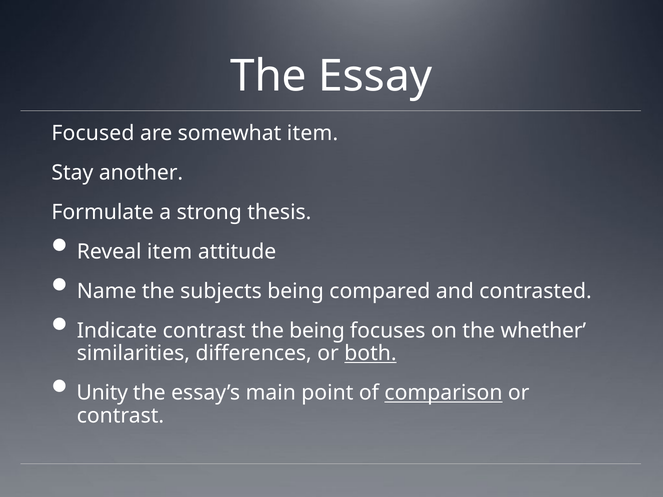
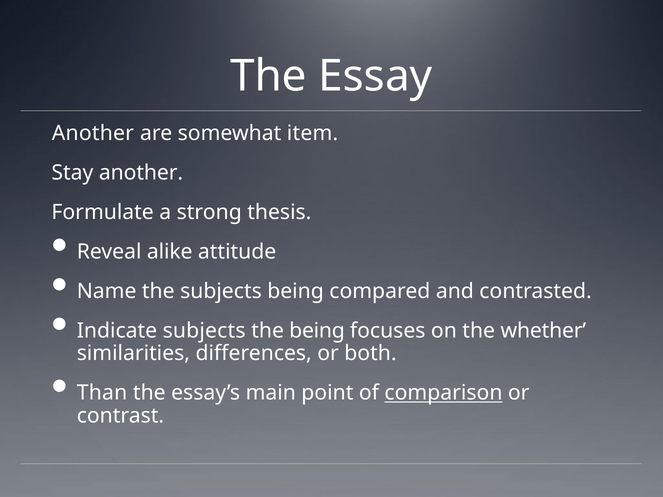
Focused at (93, 134): Focused -> Another
Reveal item: item -> alike
Indicate contrast: contrast -> subjects
both underline: present -> none
Unity: Unity -> Than
